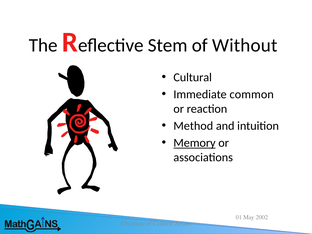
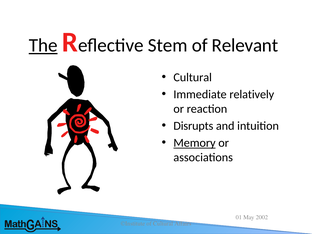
The underline: none -> present
Without: Without -> Relevant
common: common -> relatively
Method: Method -> Disrupts
